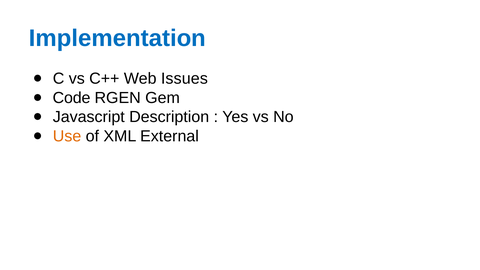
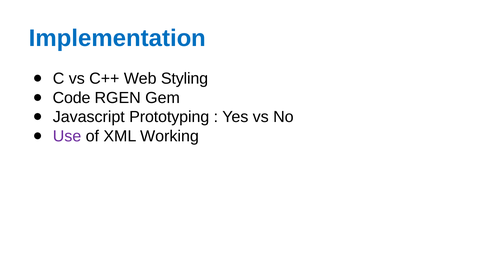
Issues: Issues -> Styling
Description: Description -> Prototyping
Use colour: orange -> purple
External: External -> Working
